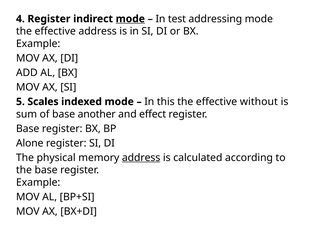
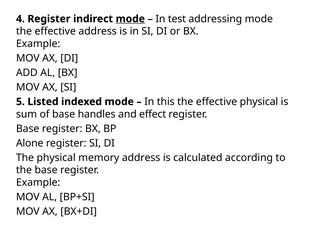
Scales: Scales -> Listed
effective without: without -> physical
another: another -> handles
address at (141, 157) underline: present -> none
